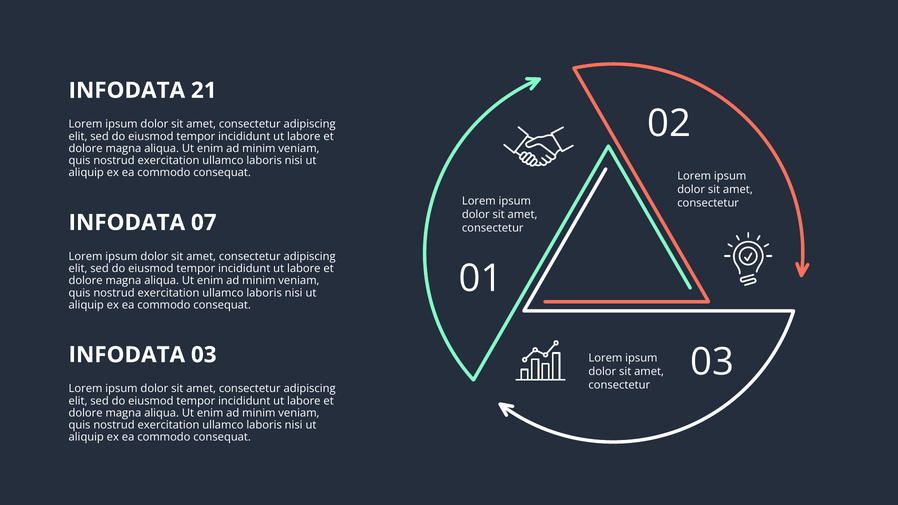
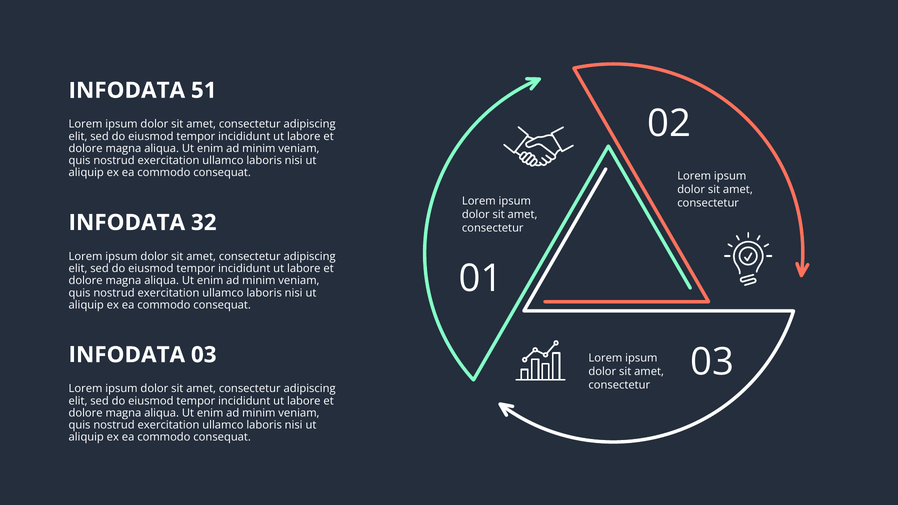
21: 21 -> 51
07: 07 -> 32
